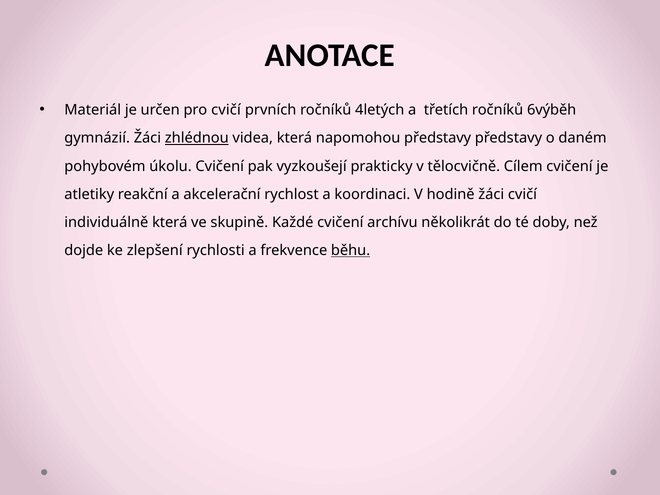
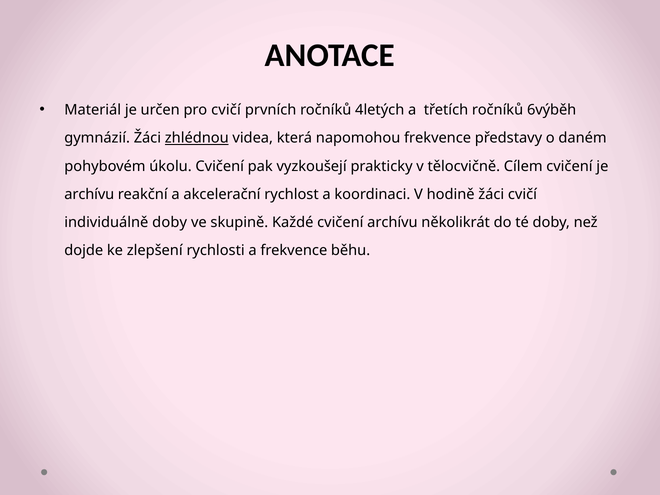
napomohou představy: představy -> frekvence
atletiky at (89, 194): atletiky -> archívu
individuálně která: která -> doby
běhu underline: present -> none
